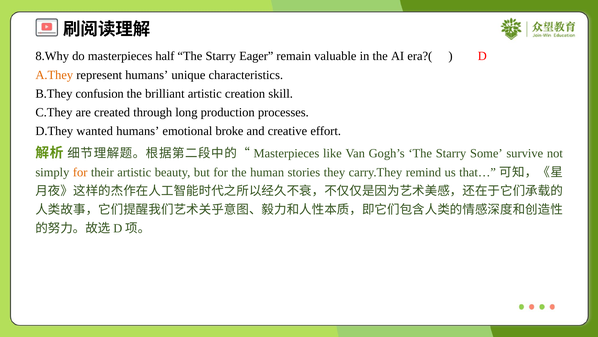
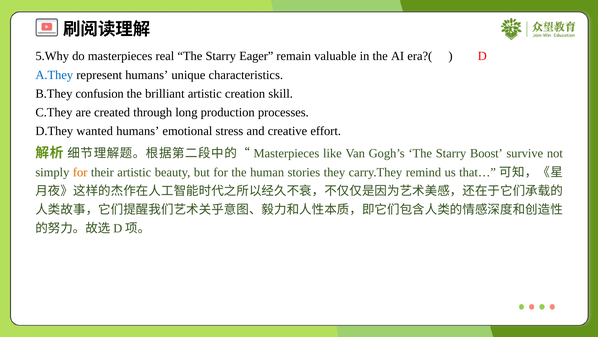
8.Why: 8.Why -> 5.Why
half: half -> real
A.They colour: orange -> blue
broke: broke -> stress
Some: Some -> Boost
